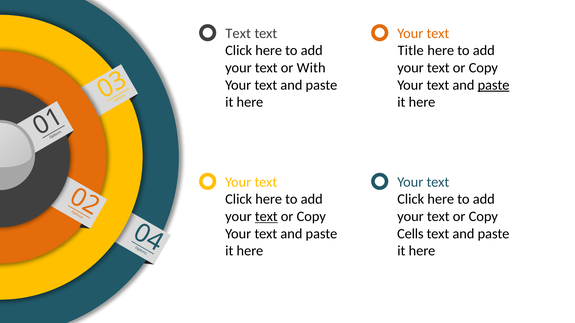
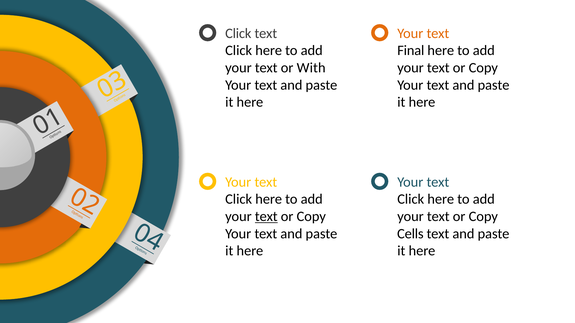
Text at (238, 33): Text -> Click
Title: Title -> Final
paste at (494, 85) underline: present -> none
